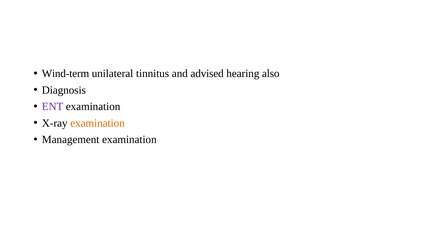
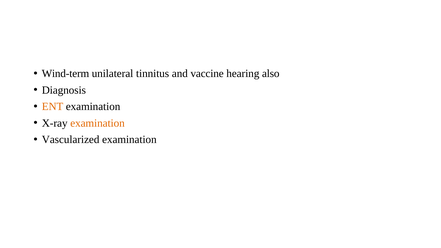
advised: advised -> vaccine
ENT colour: purple -> orange
Management: Management -> Vascularized
